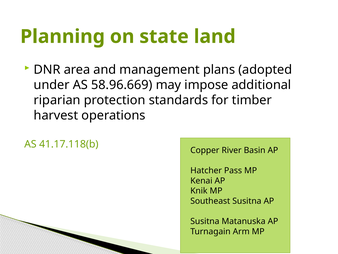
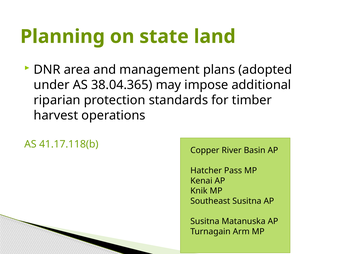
58.96.669: 58.96.669 -> 38.04.365
